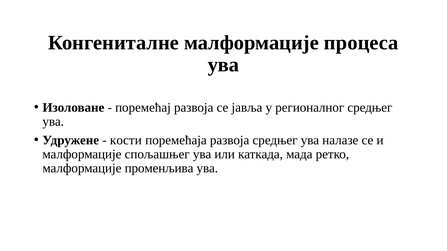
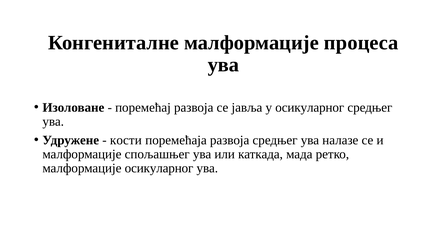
у регионалног: регионалног -> осикуларног
малформације променљива: променљива -> осикуларног
